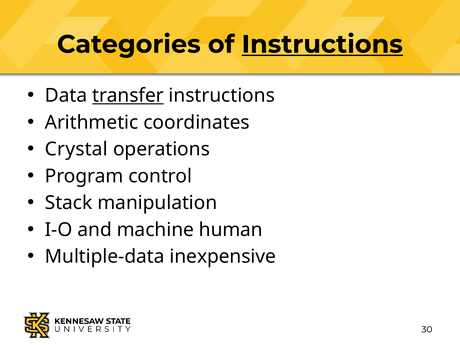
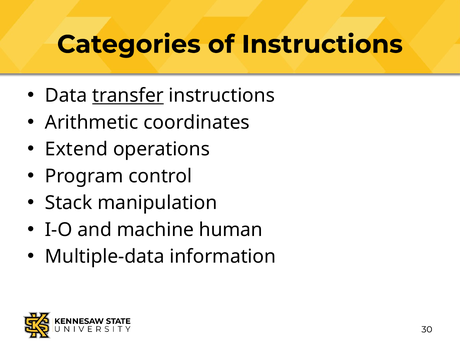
Instructions at (322, 44) underline: present -> none
Crystal: Crystal -> Extend
inexpensive: inexpensive -> information
